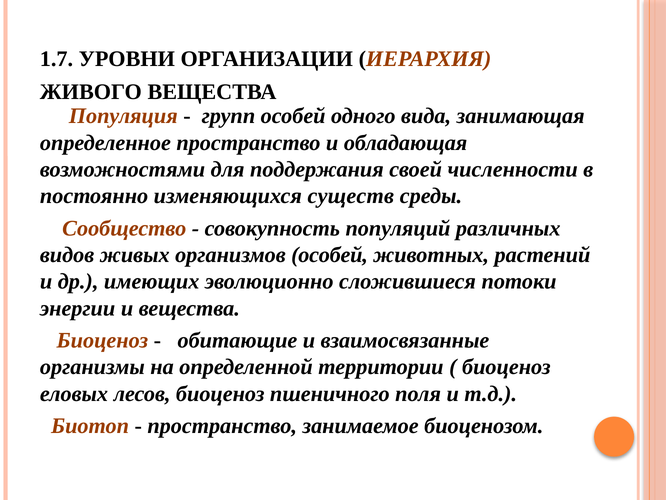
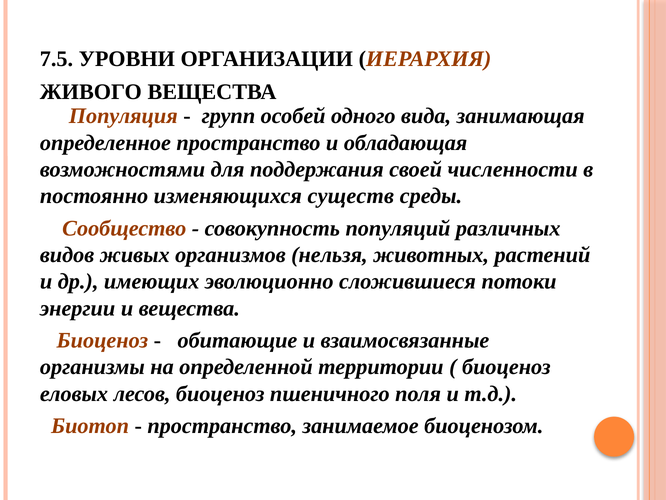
1.7: 1.7 -> 7.5
организмов особей: особей -> нельзя
